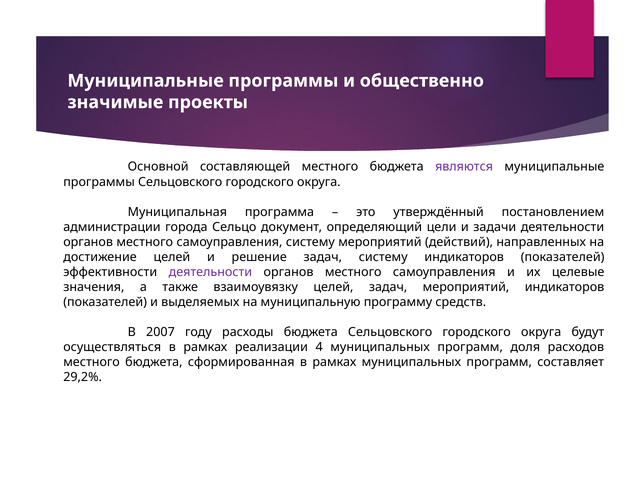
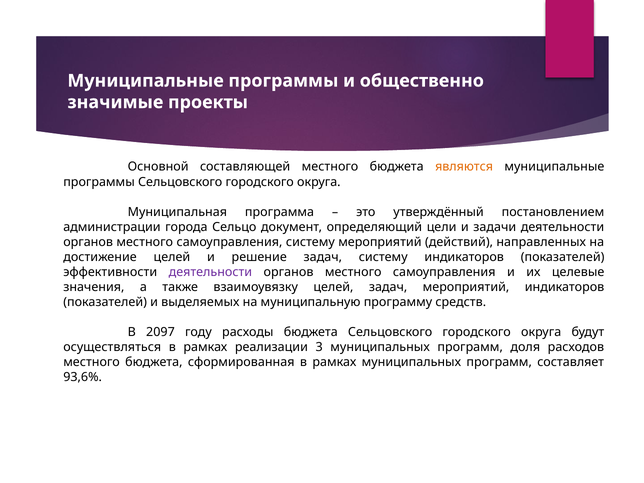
являются colour: purple -> orange
2007: 2007 -> 2097
4: 4 -> 3
29,2%: 29,2% -> 93,6%
